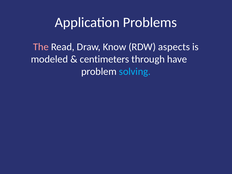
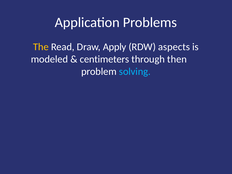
The colour: pink -> yellow
Know: Know -> Apply
have: have -> then
